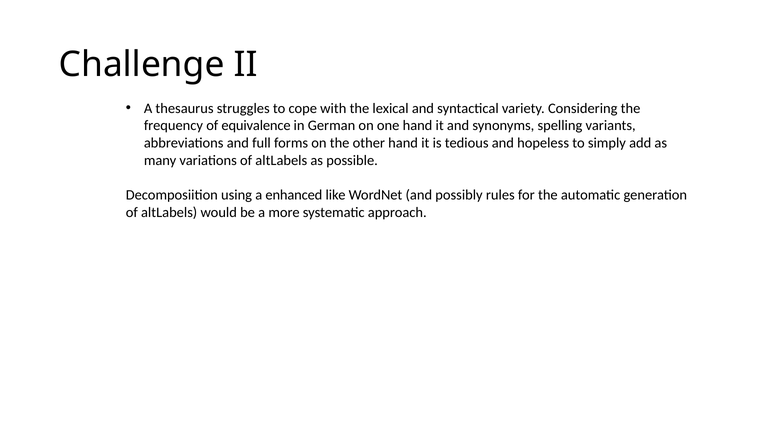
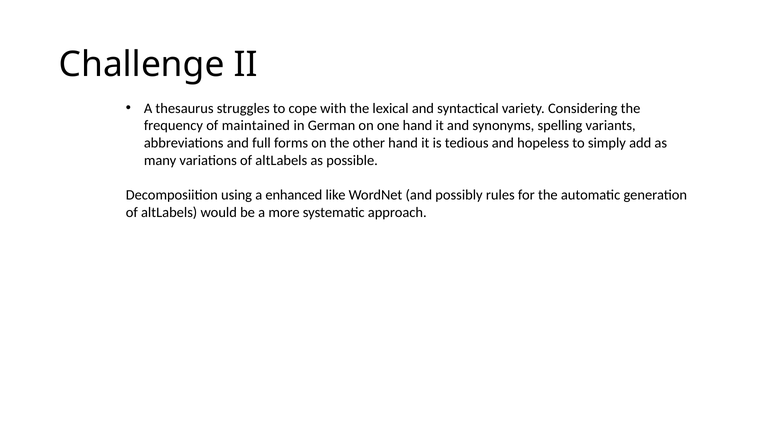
equivalence: equivalence -> maintained
